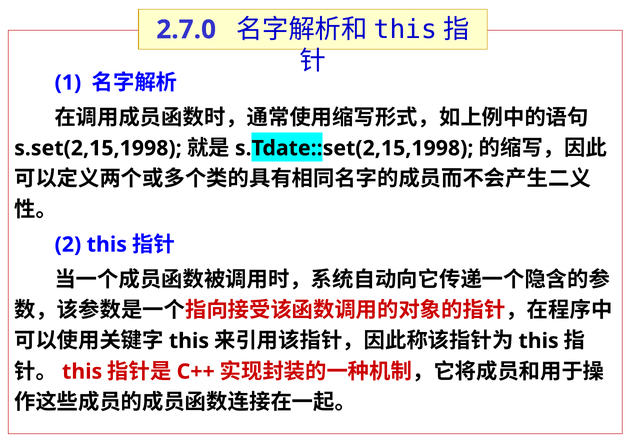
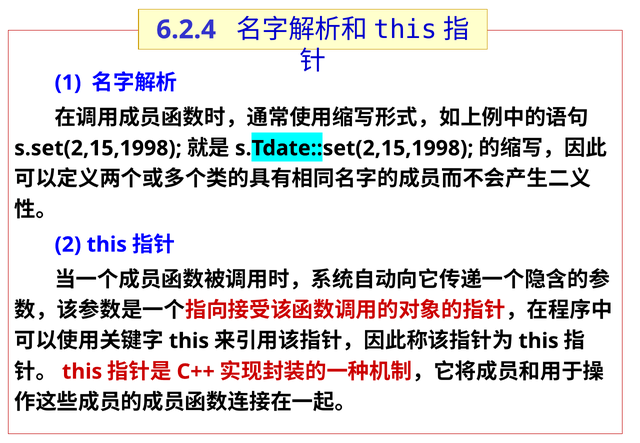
2.7.0: 2.7.0 -> 6.2.4
